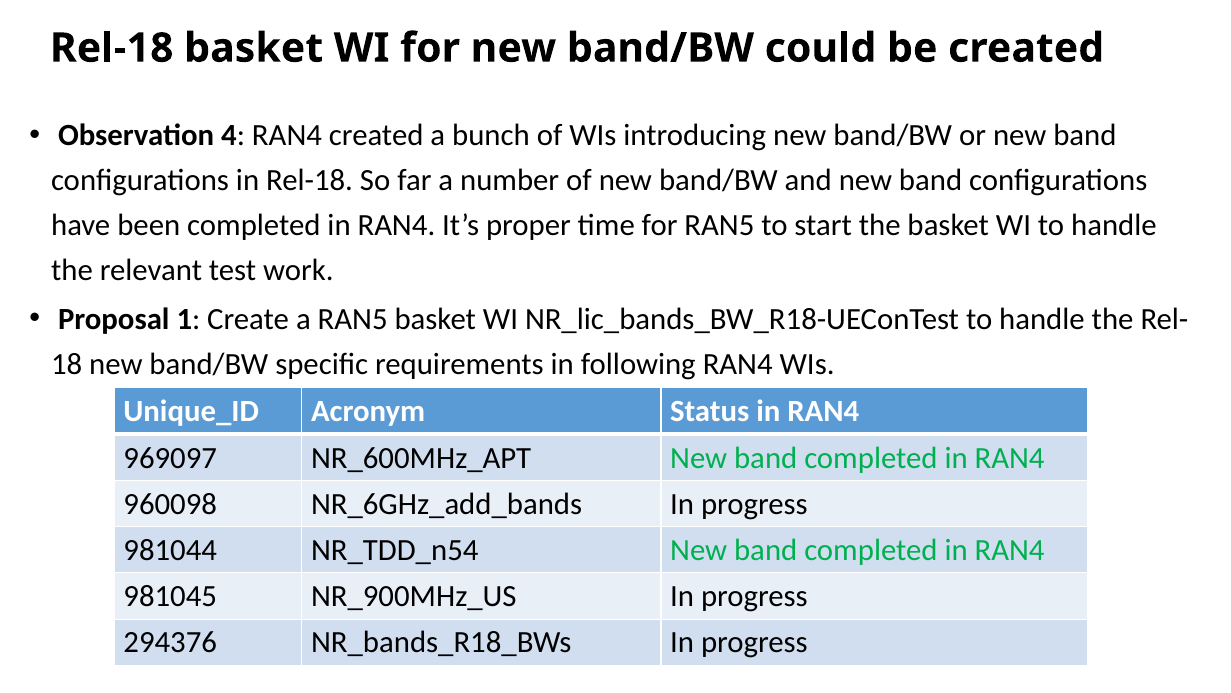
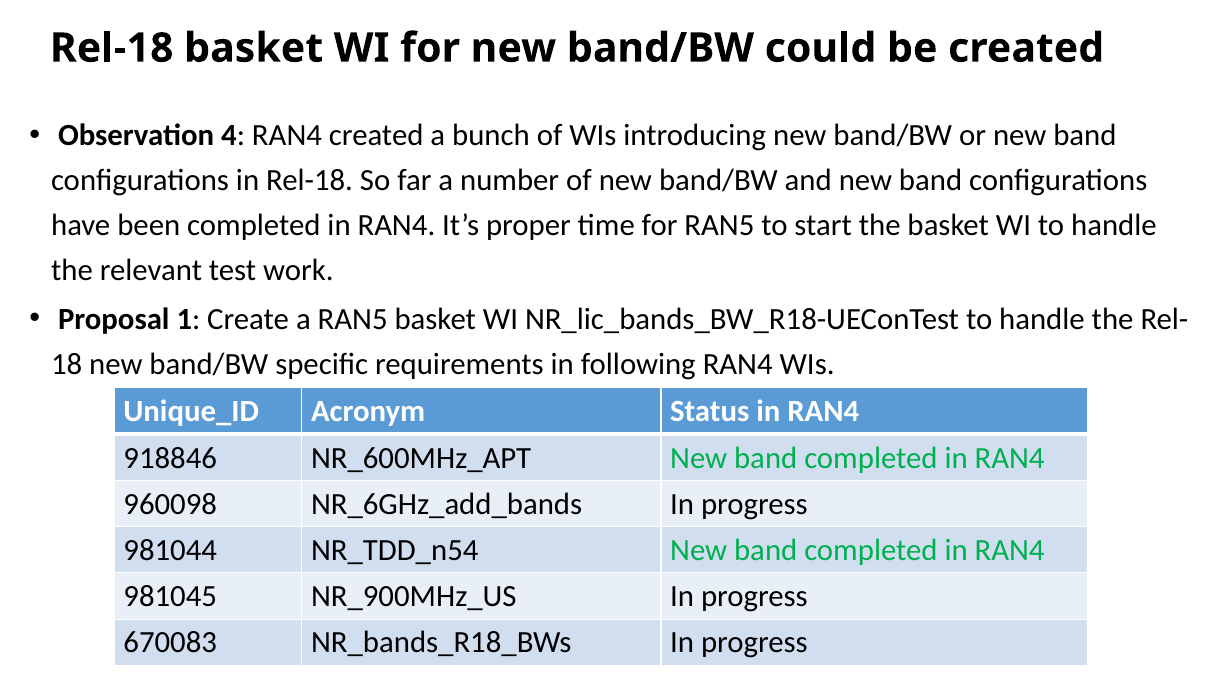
969097: 969097 -> 918846
294376: 294376 -> 670083
